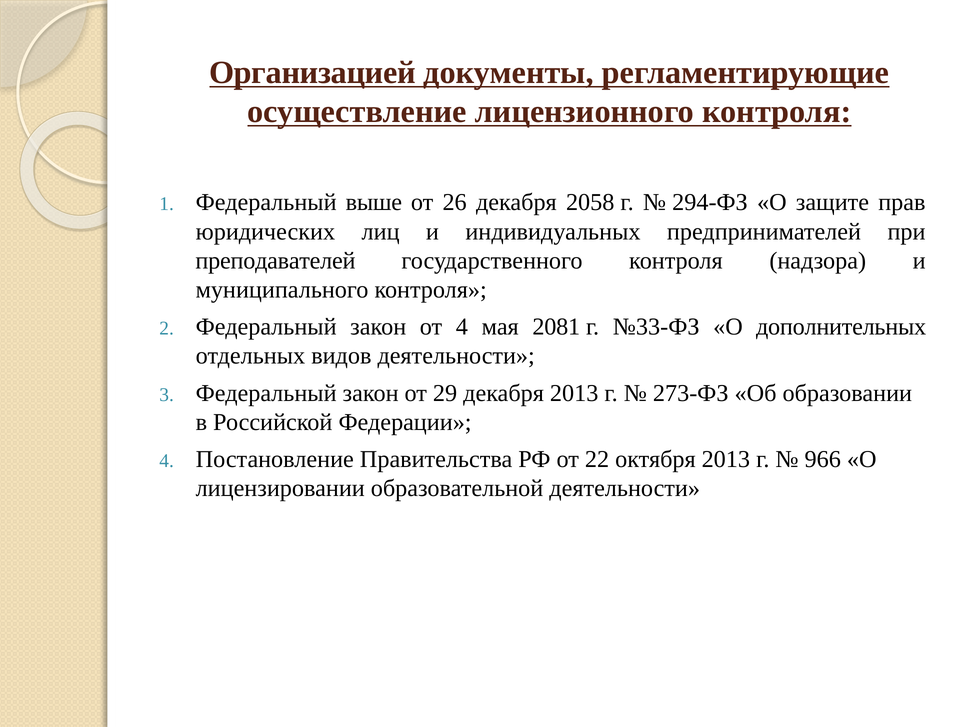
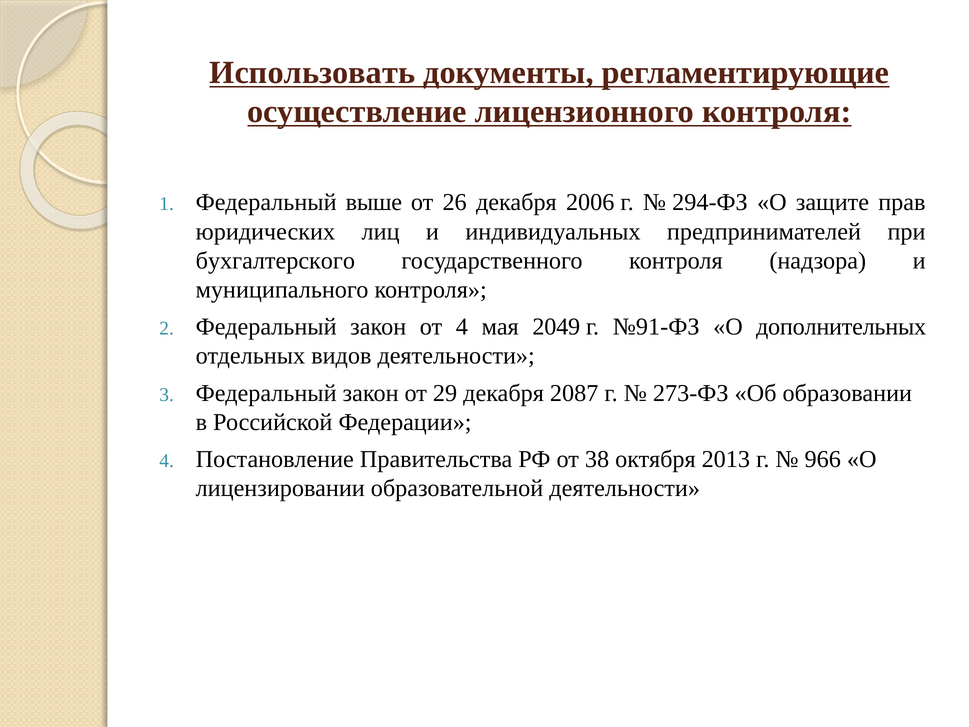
Организацией: Организацией -> Использовать
2058: 2058 -> 2006
преподавателей: преподавателей -> бухгалтерского
2081: 2081 -> 2049
№33-ФЗ: №33-ФЗ -> №91-ФЗ
декабря 2013: 2013 -> 2087
22: 22 -> 38
